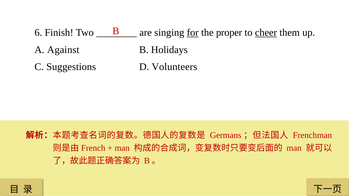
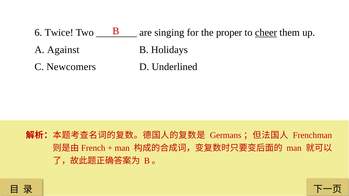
Finish: Finish -> Twice
for underline: present -> none
Suggestions: Suggestions -> Newcomers
Volunteers: Volunteers -> Underlined
